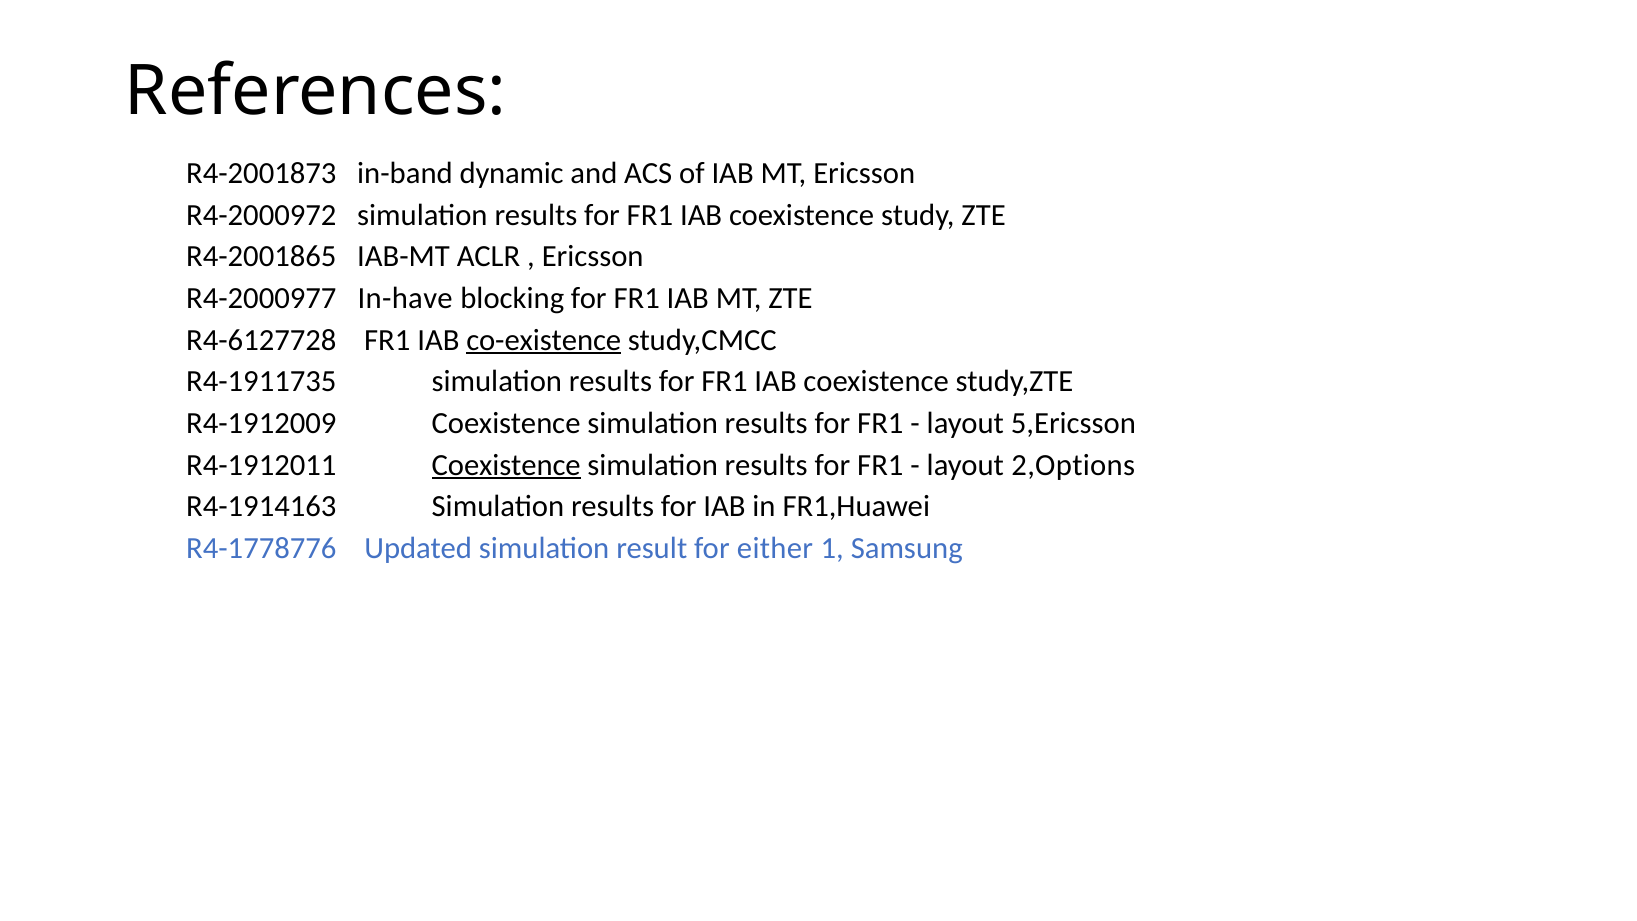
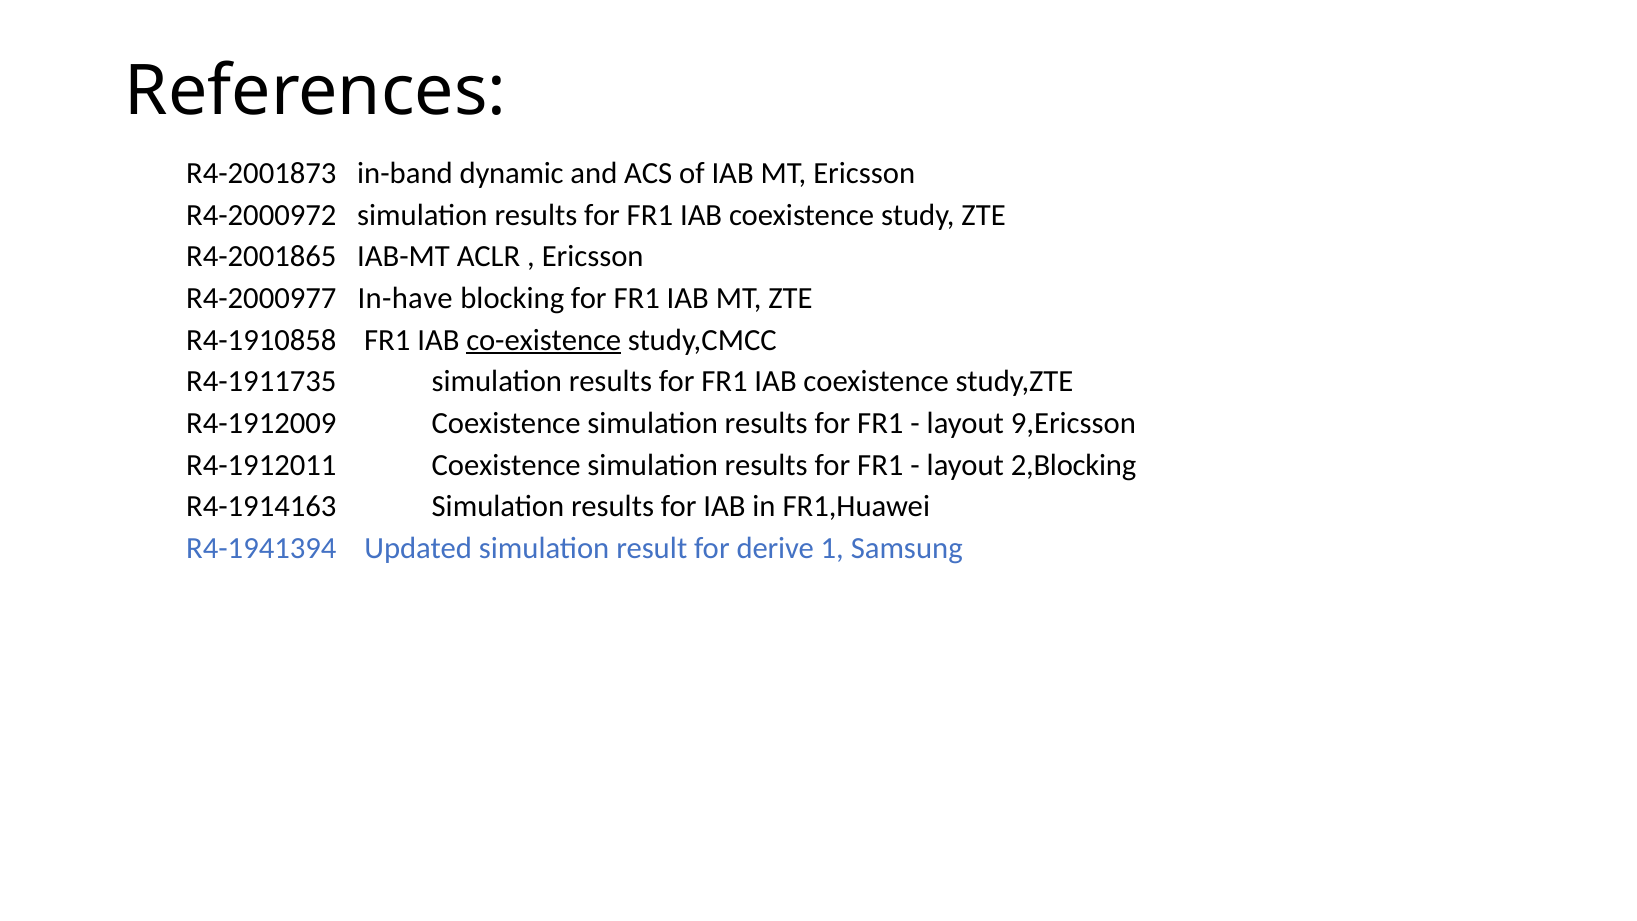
R4-6127728: R4-6127728 -> R4-1910858
5,Ericsson: 5,Ericsson -> 9,Ericsson
Coexistence at (506, 465) underline: present -> none
2,Options: 2,Options -> 2,Blocking
R4-1778776: R4-1778776 -> R4-1941394
either: either -> derive
